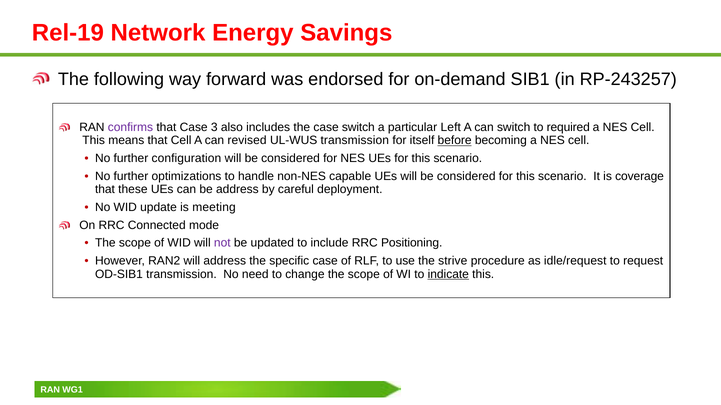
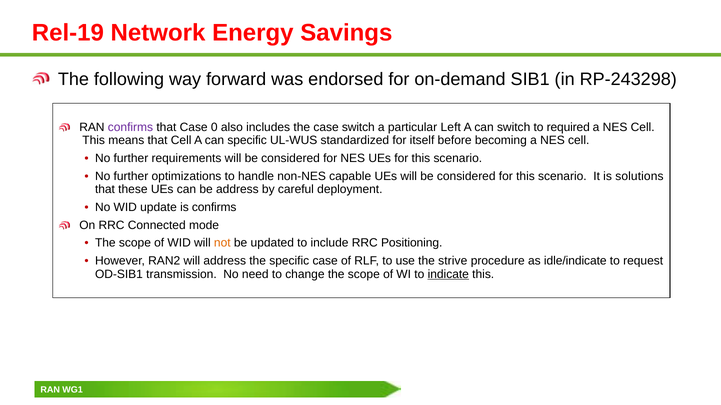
RP-243257: RP-243257 -> RP-243298
3: 3 -> 0
can revised: revised -> specific
UL-WUS transmission: transmission -> standardized
before underline: present -> none
configuration: configuration -> requirements
coverage: coverage -> solutions
is meeting: meeting -> confirms
not colour: purple -> orange
idle/request: idle/request -> idle/indicate
